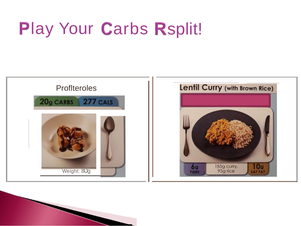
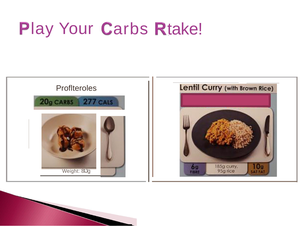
split: split -> take
